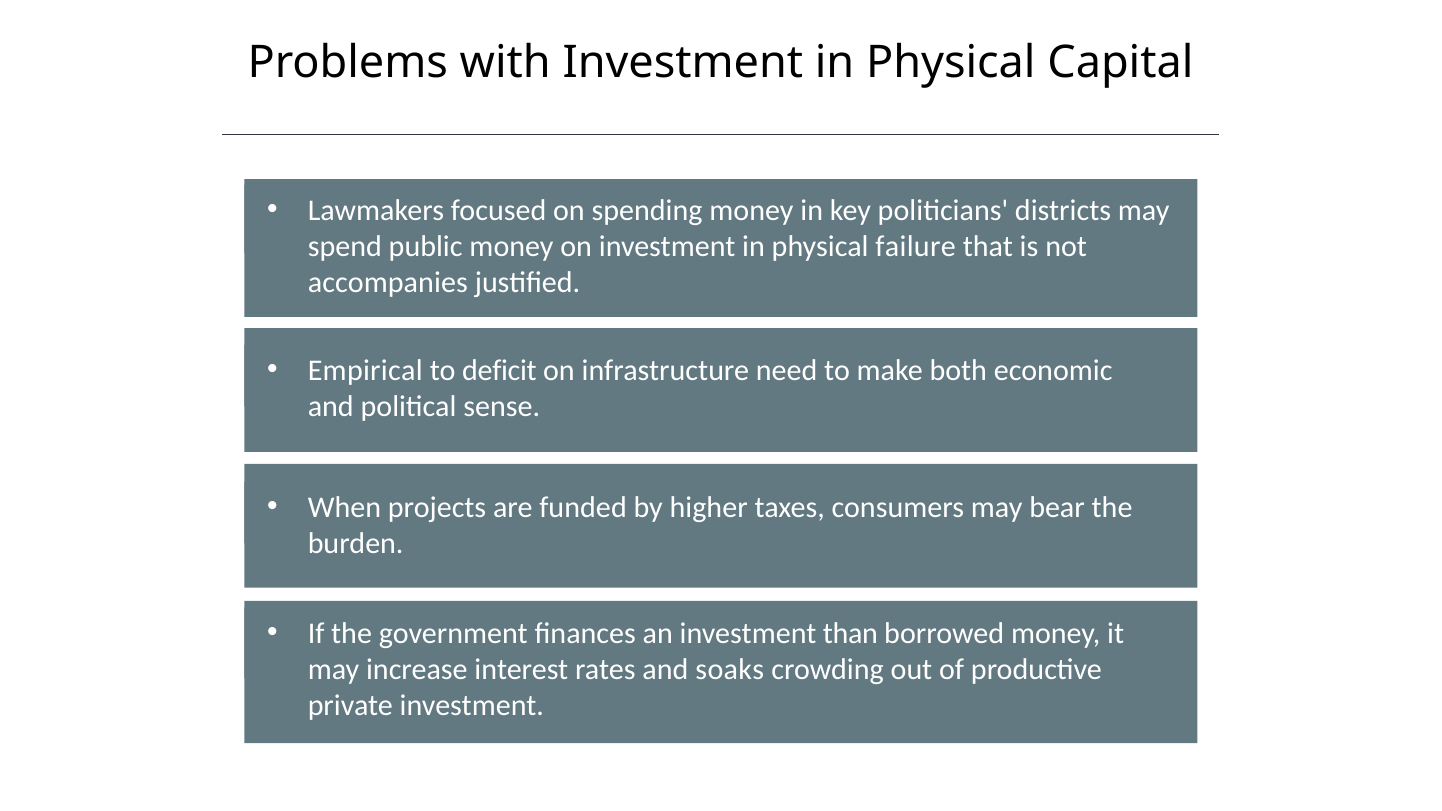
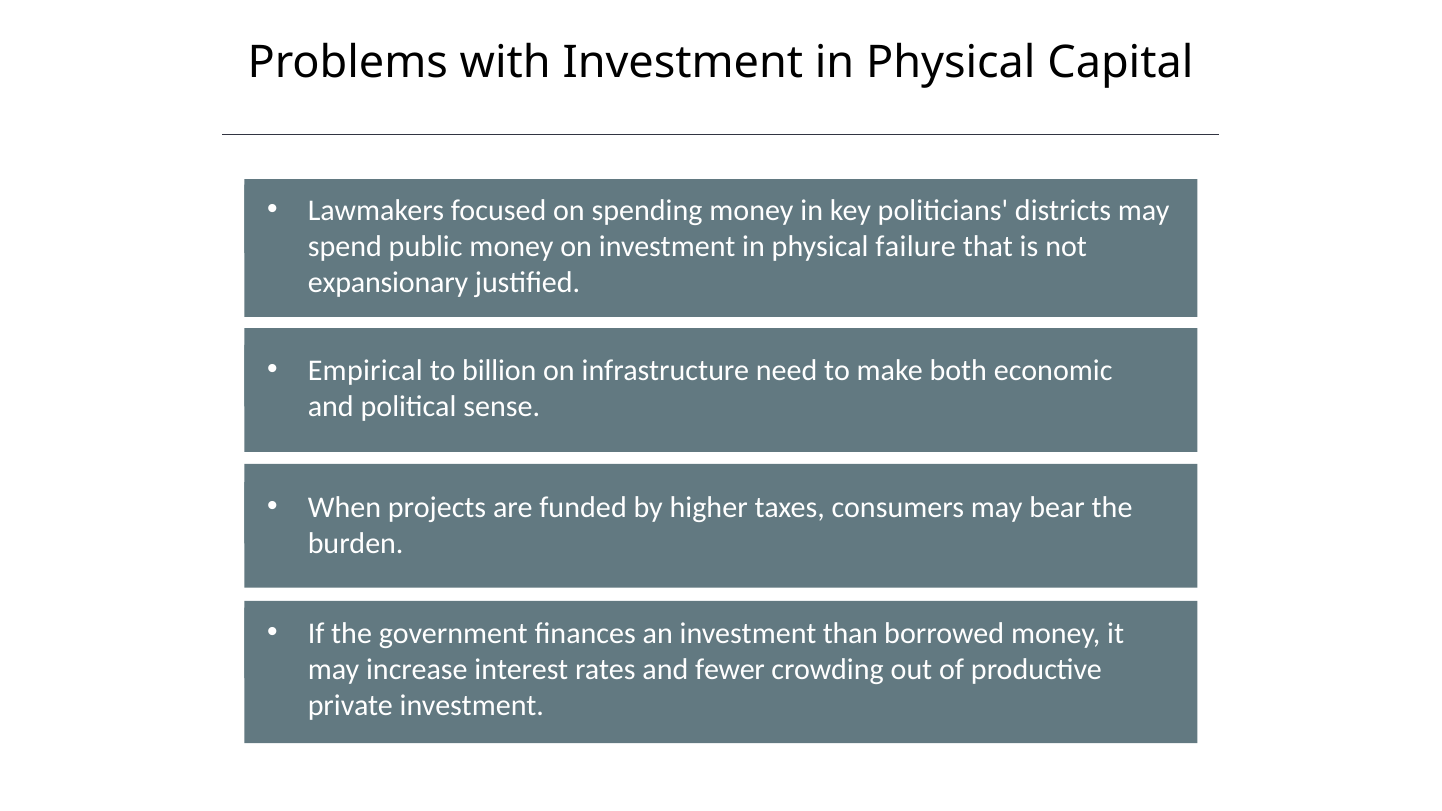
accompanies: accompanies -> expansionary
deficit: deficit -> billion
soaks: soaks -> fewer
